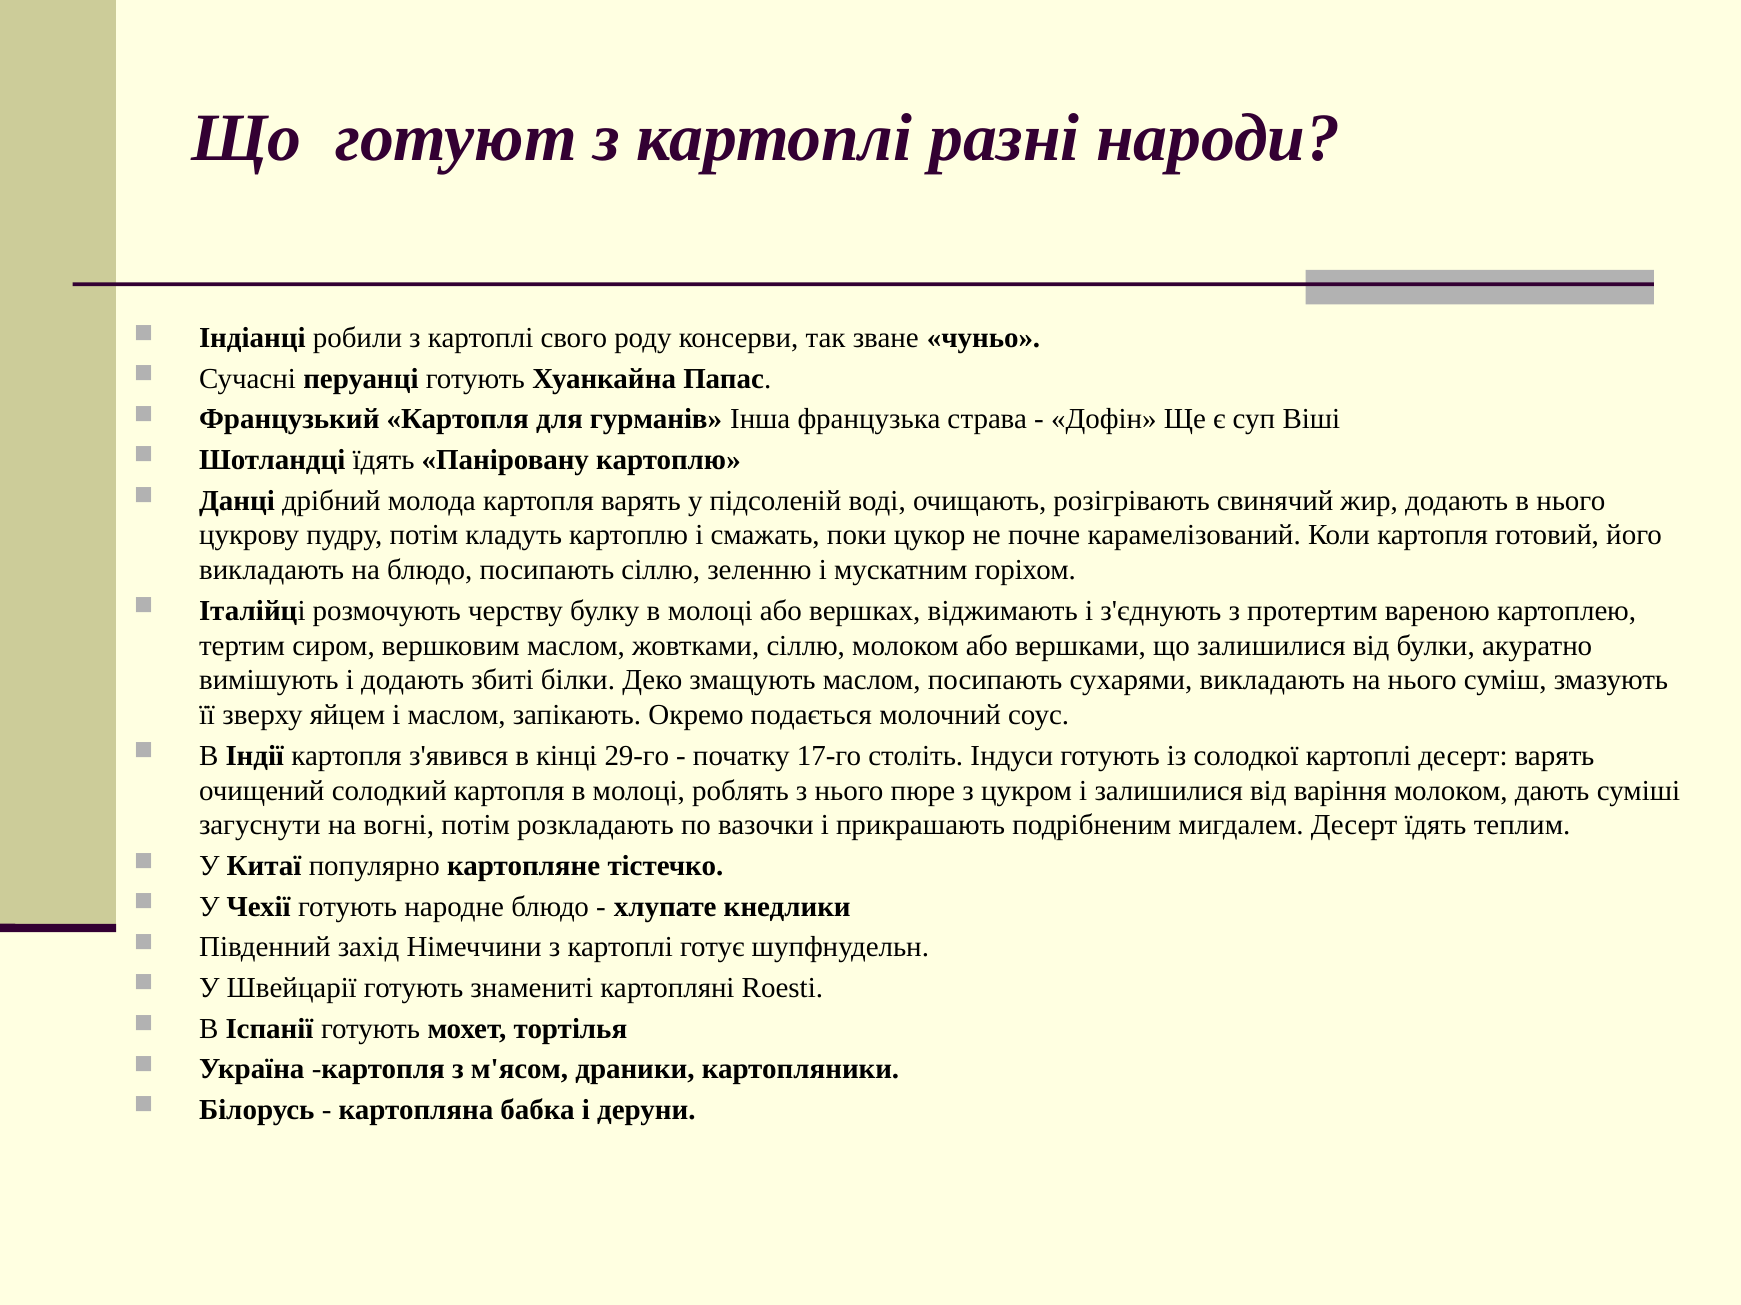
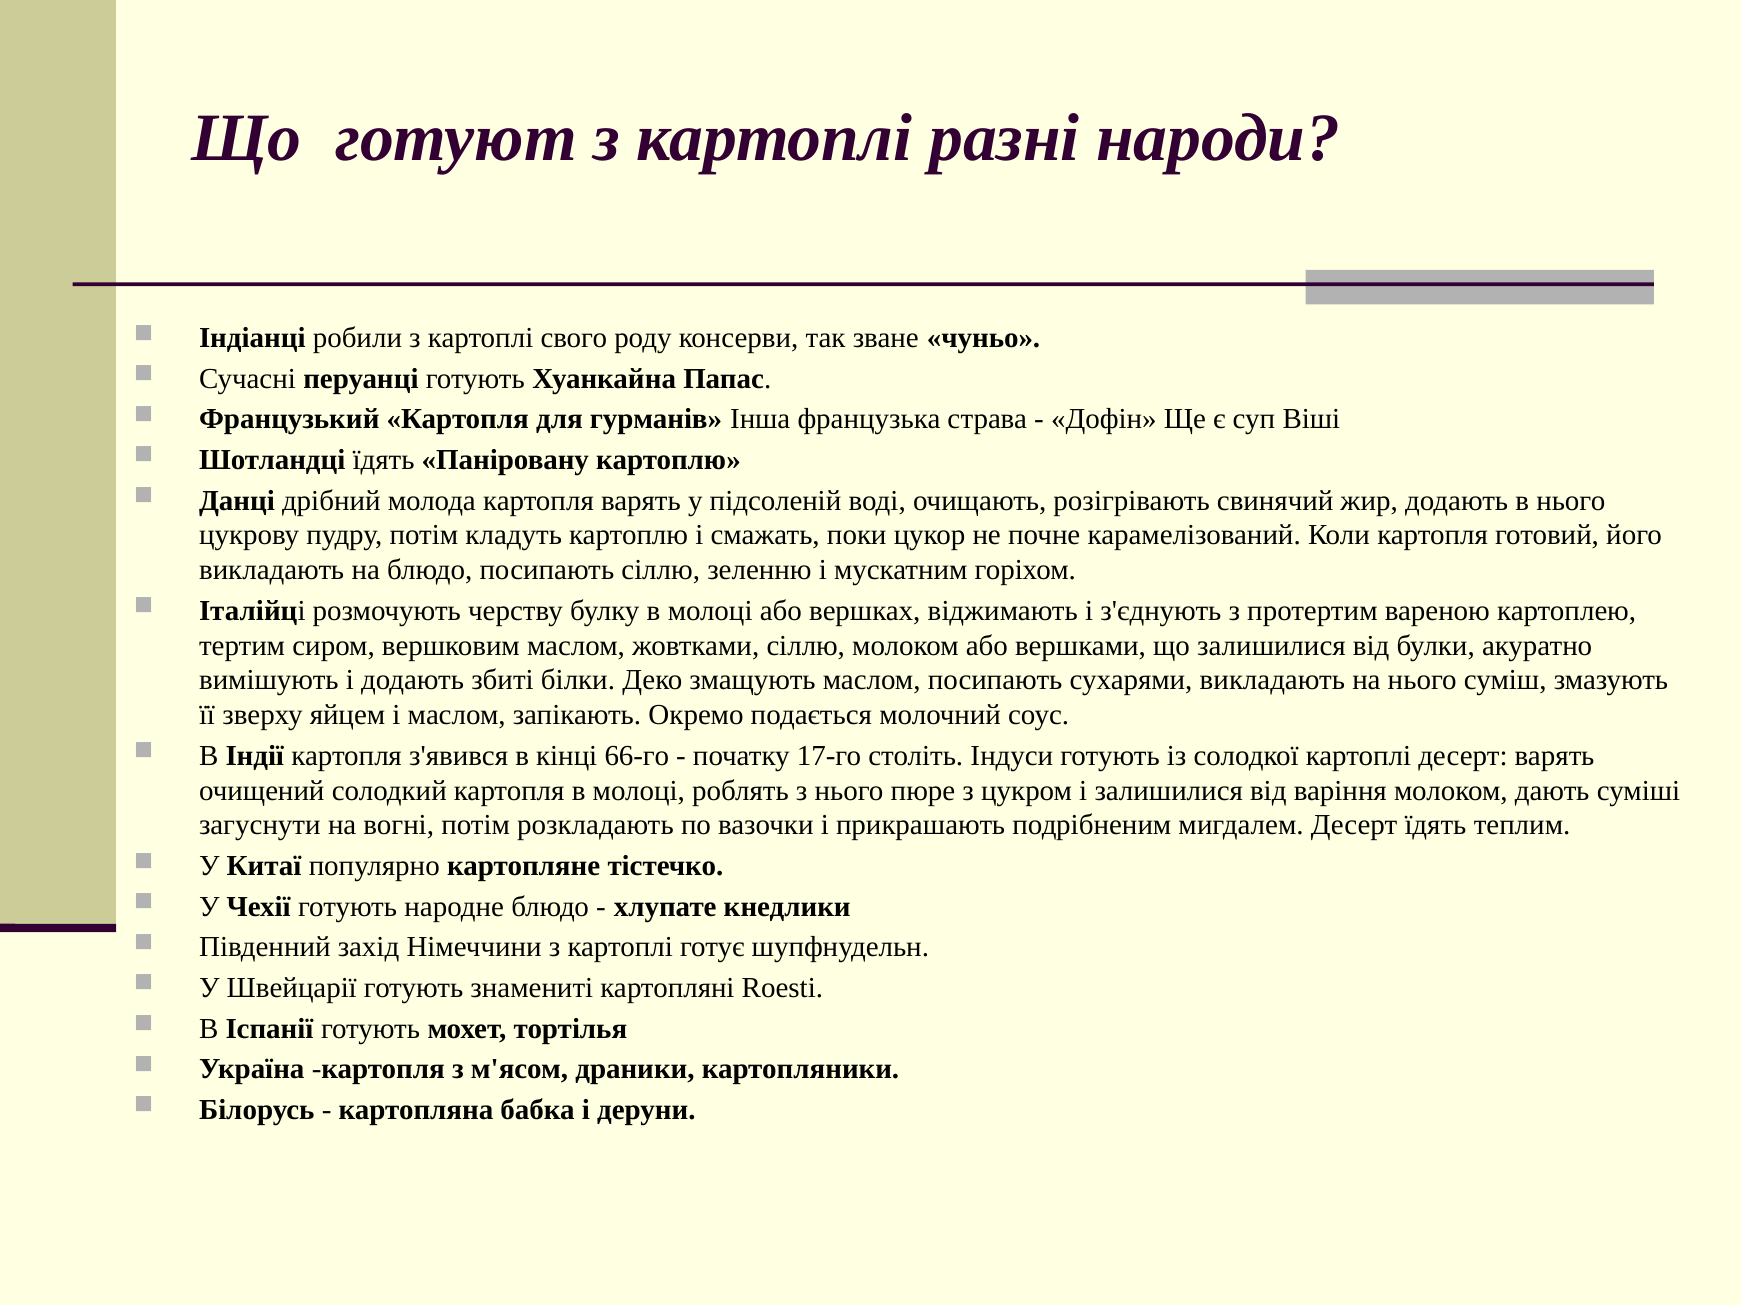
29-го: 29-го -> 66-го
